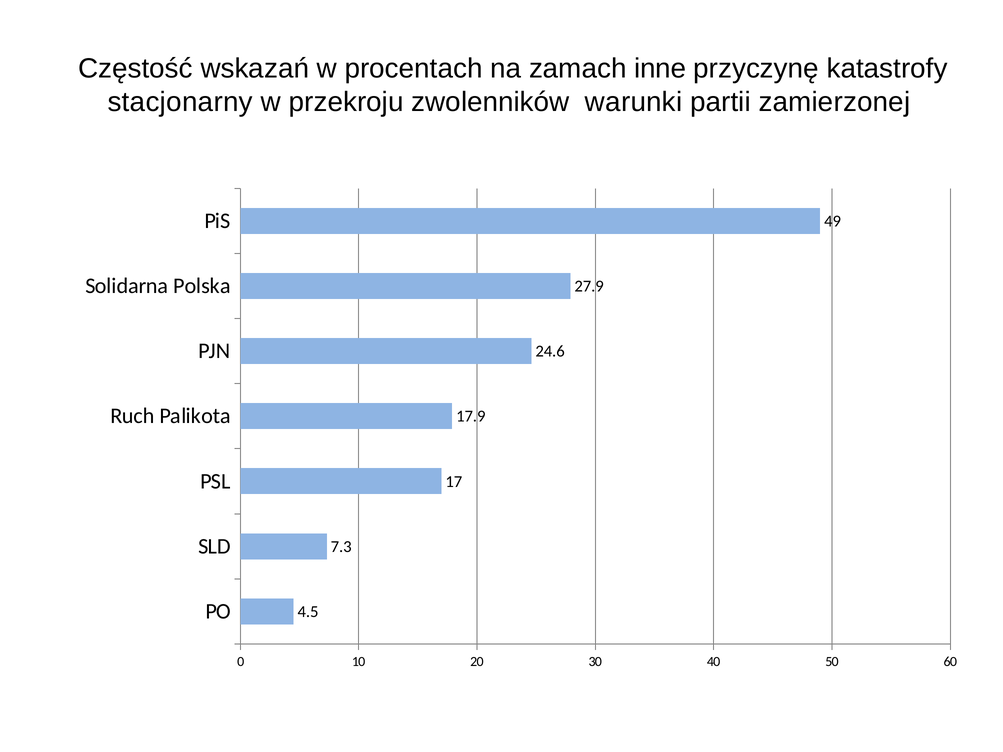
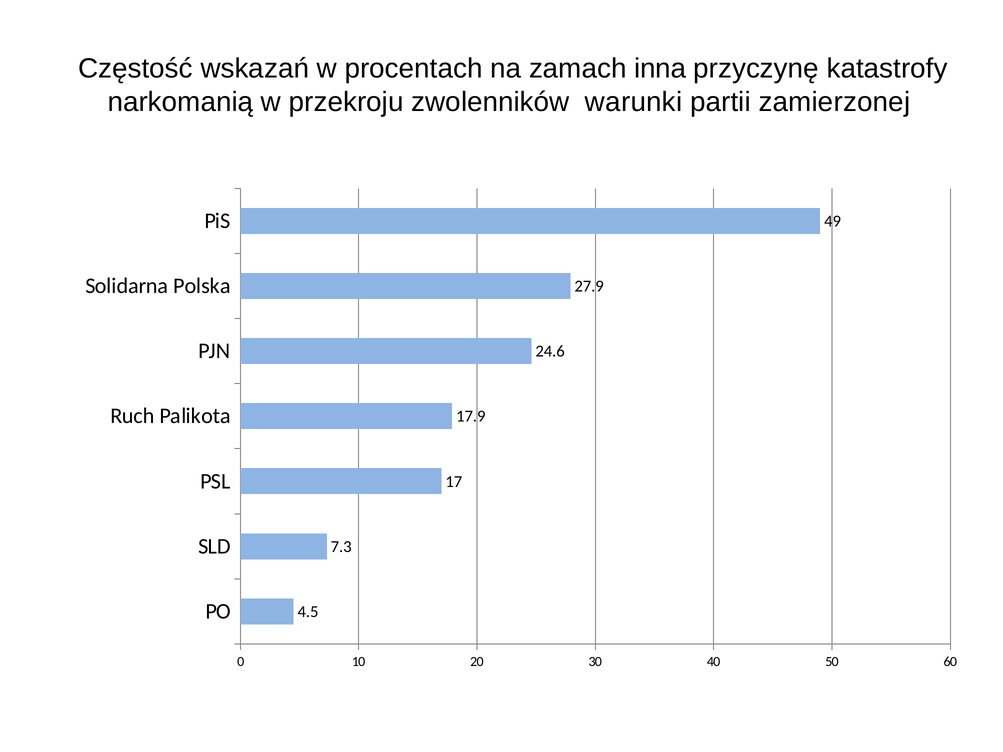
inne: inne -> inna
stacjonarny: stacjonarny -> narkomanią
